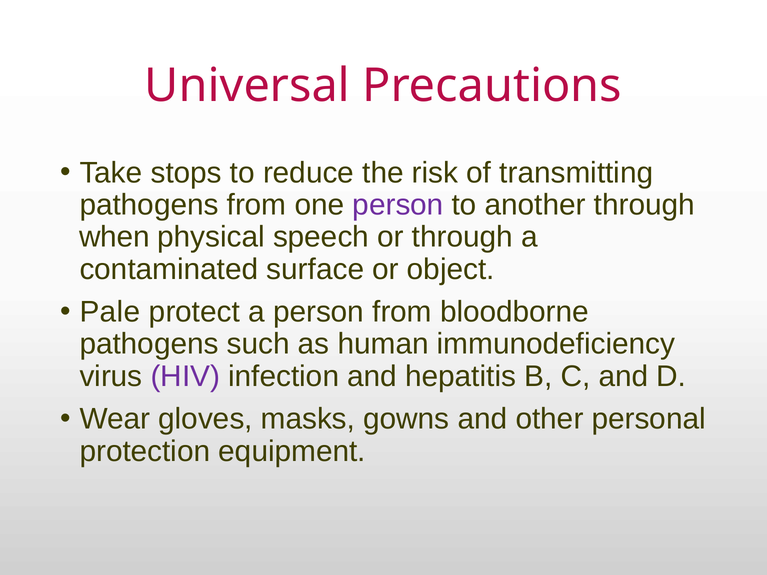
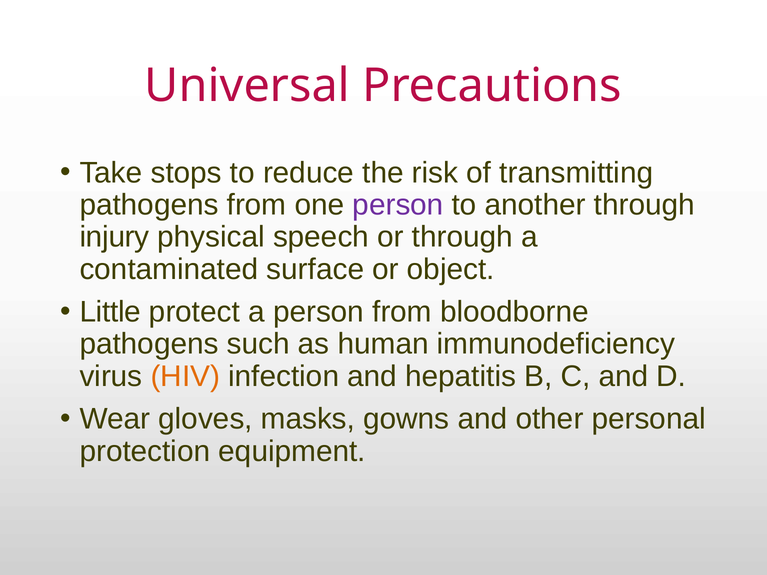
when: when -> injury
Pale: Pale -> Little
HIV colour: purple -> orange
